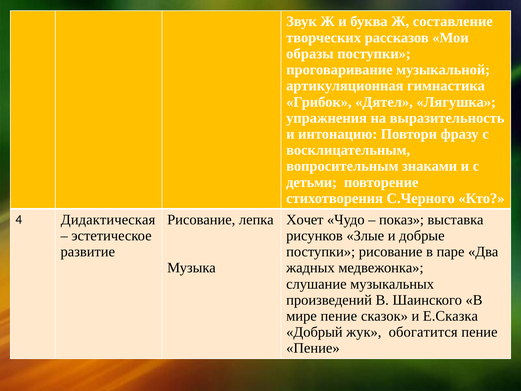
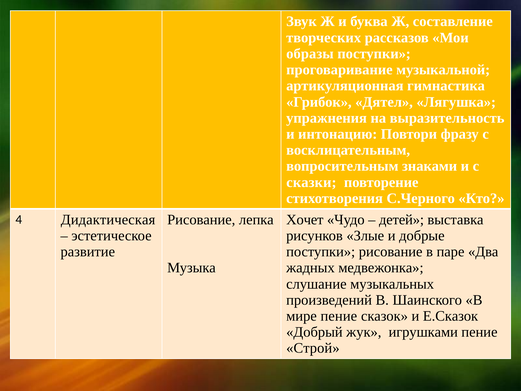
детьми: детьми -> сказки
показ: показ -> детей
Е.Сказка: Е.Сказка -> Е.Сказок
обогатится: обогатится -> игрушками
Пение at (313, 348): Пение -> Строй
